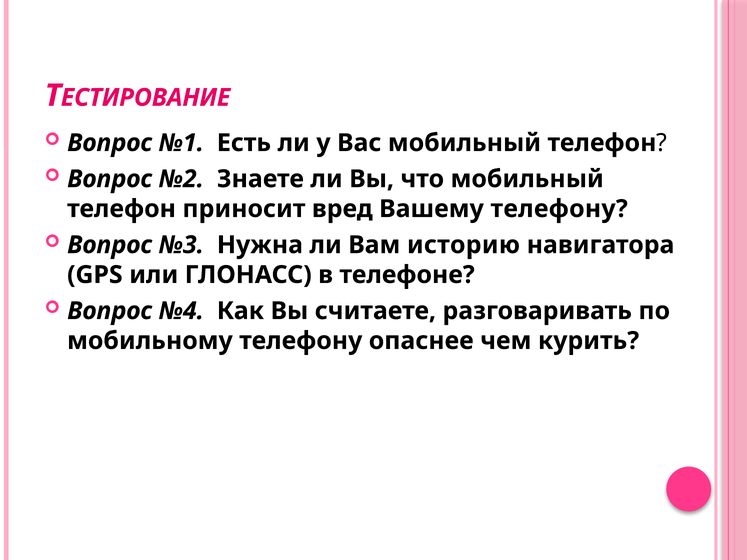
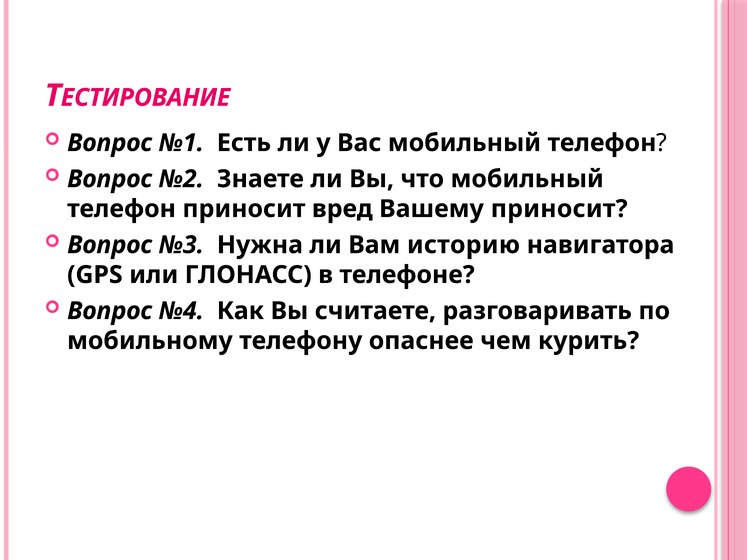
Вашему телефону: телефону -> приносит
